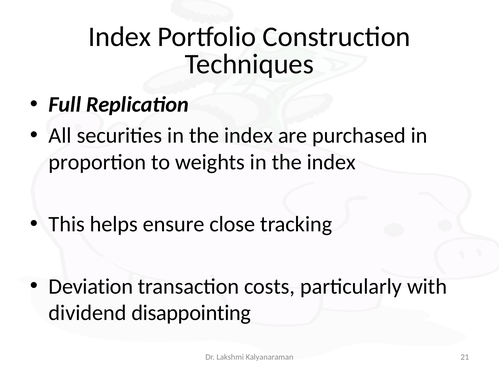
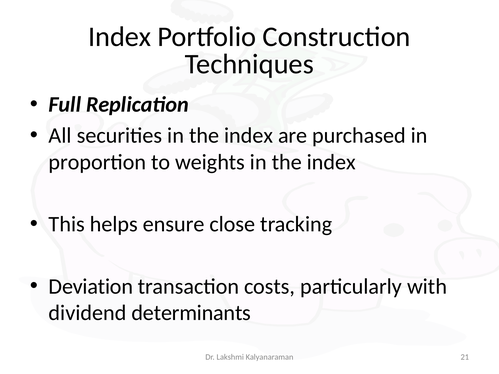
disappointing: disappointing -> determinants
